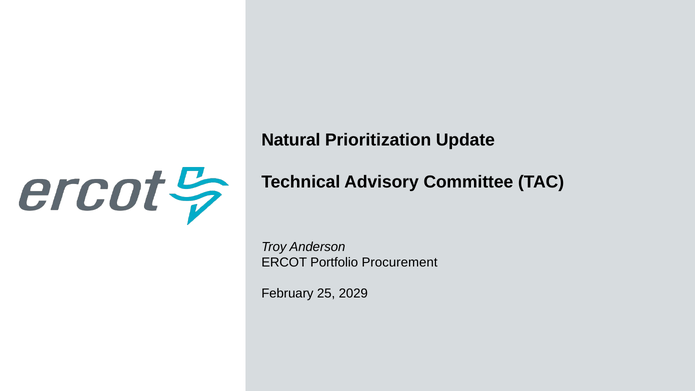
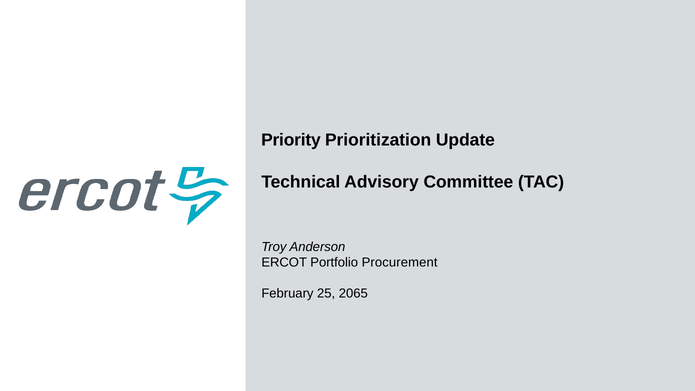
Natural: Natural -> Priority
2029: 2029 -> 2065
